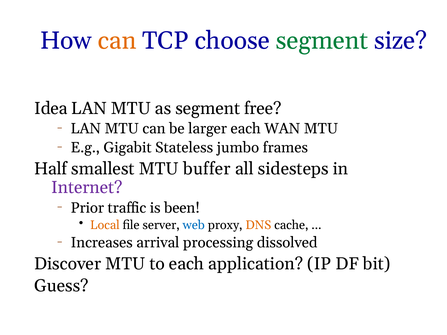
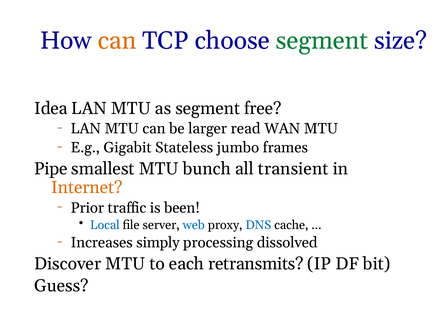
larger each: each -> read
Half: Half -> Pipe
buffer: buffer -> bunch
sidesteps: sidesteps -> transient
Internet colour: purple -> orange
Local colour: orange -> blue
DNS colour: orange -> blue
arrival: arrival -> simply
application: application -> retransmits
